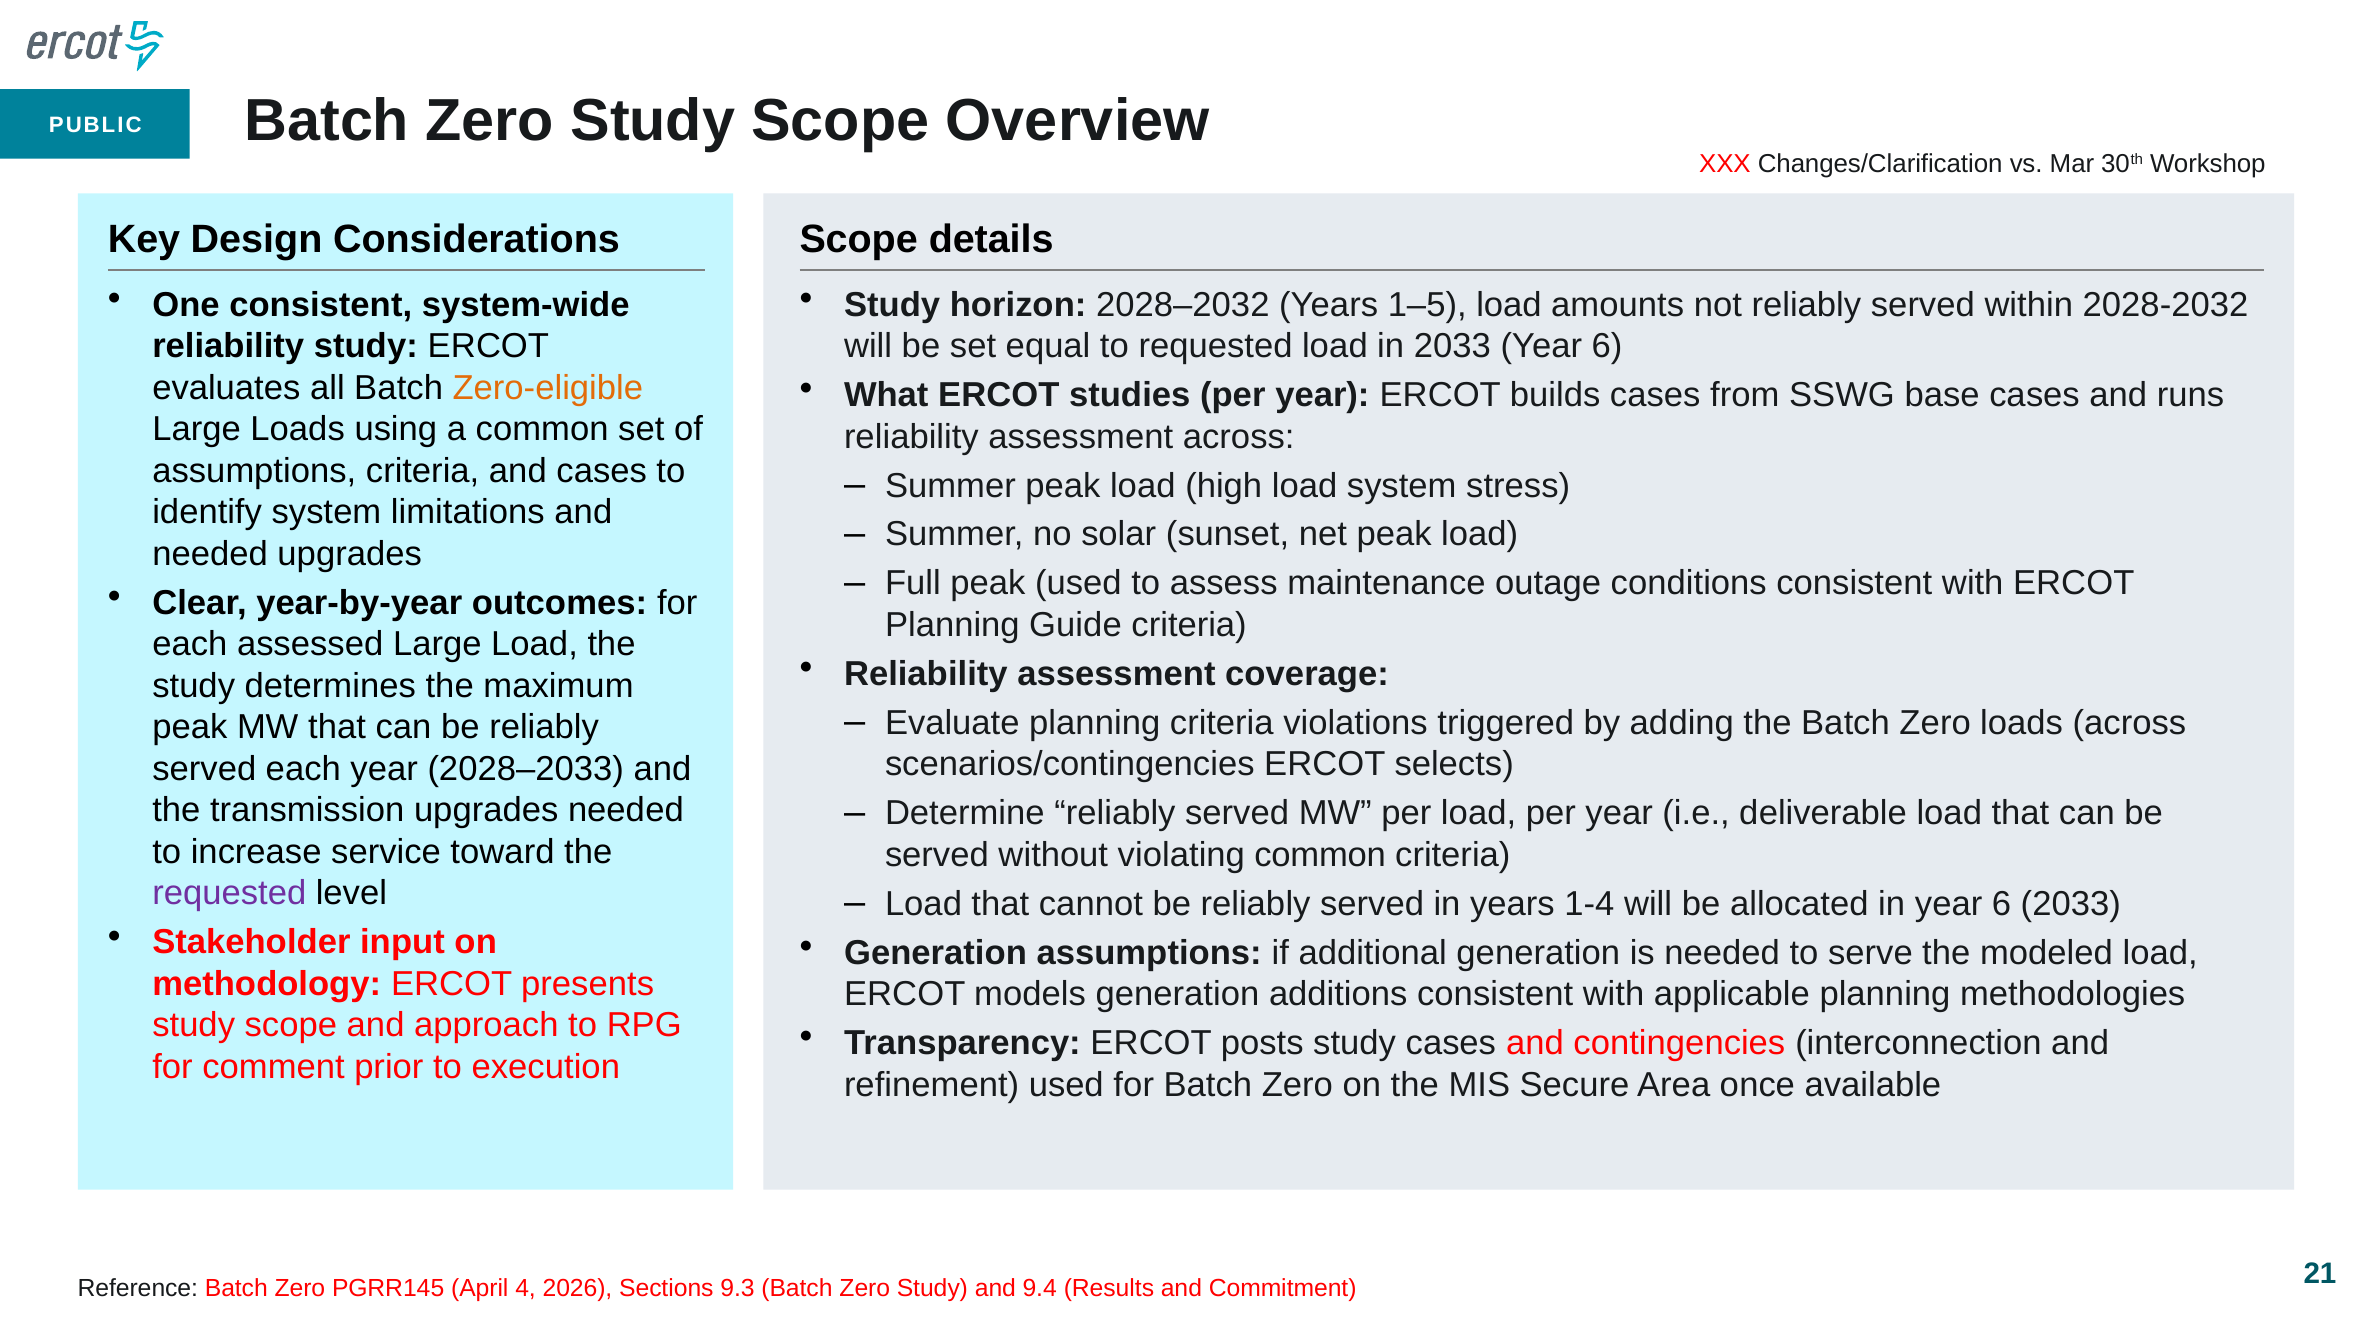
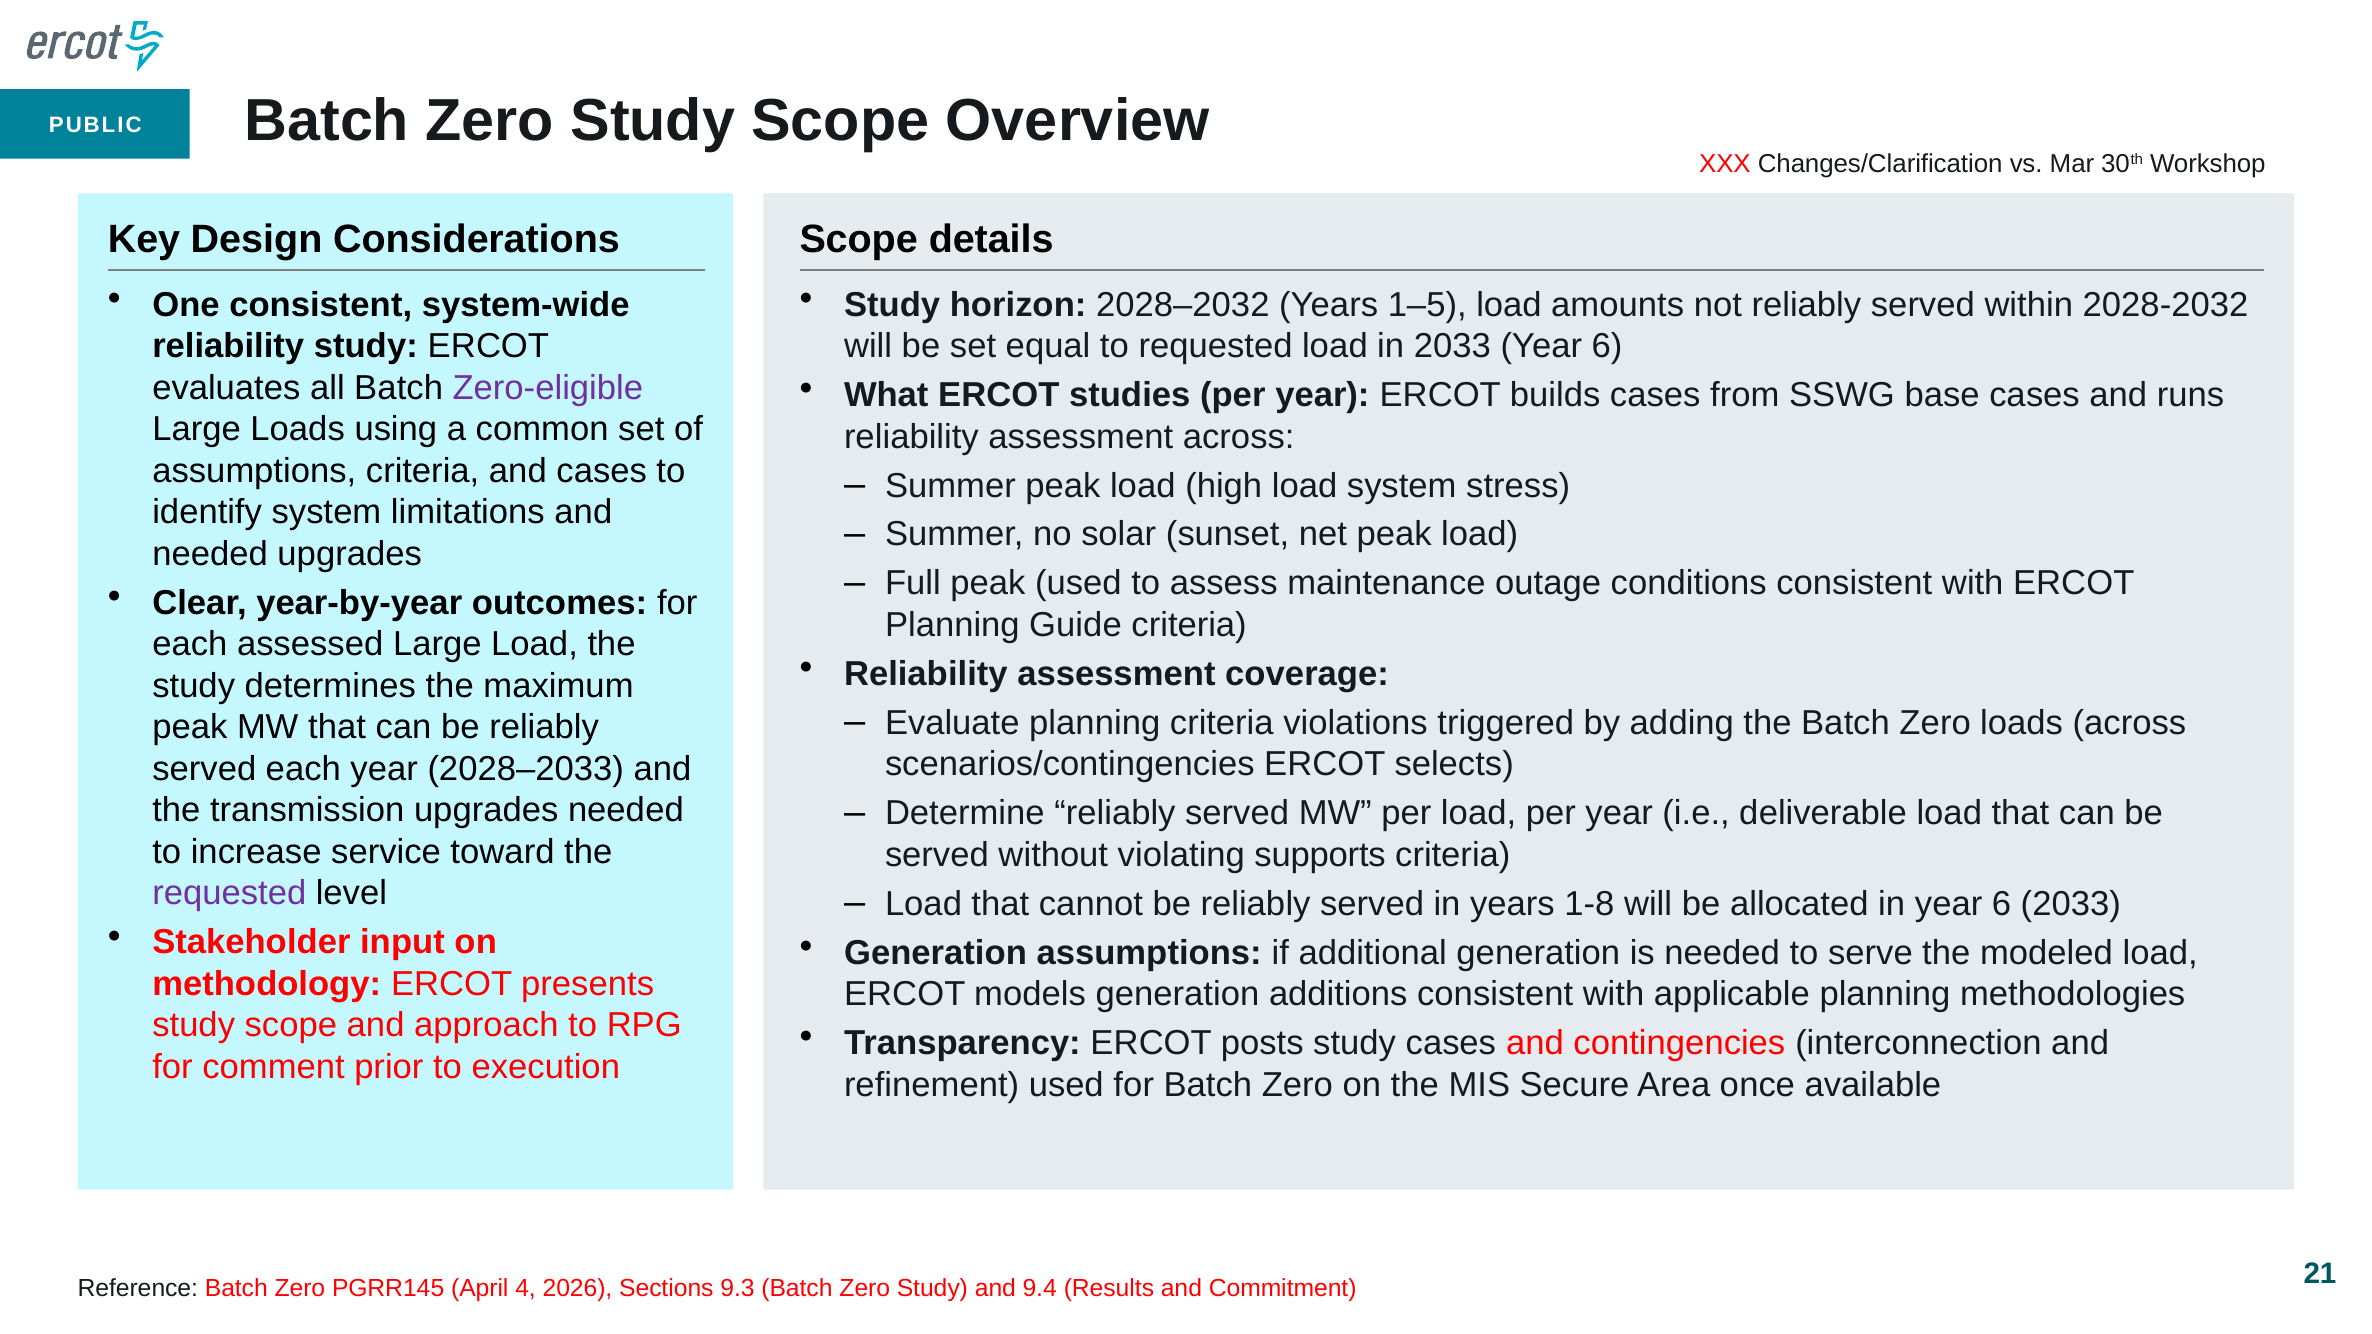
Zero-eligible colour: orange -> purple
violating common: common -> supports
1-4: 1-4 -> 1-8
